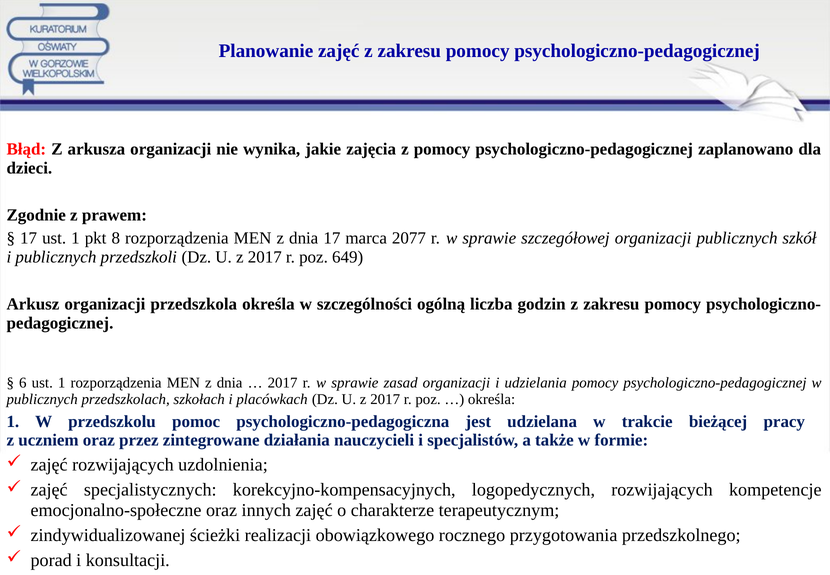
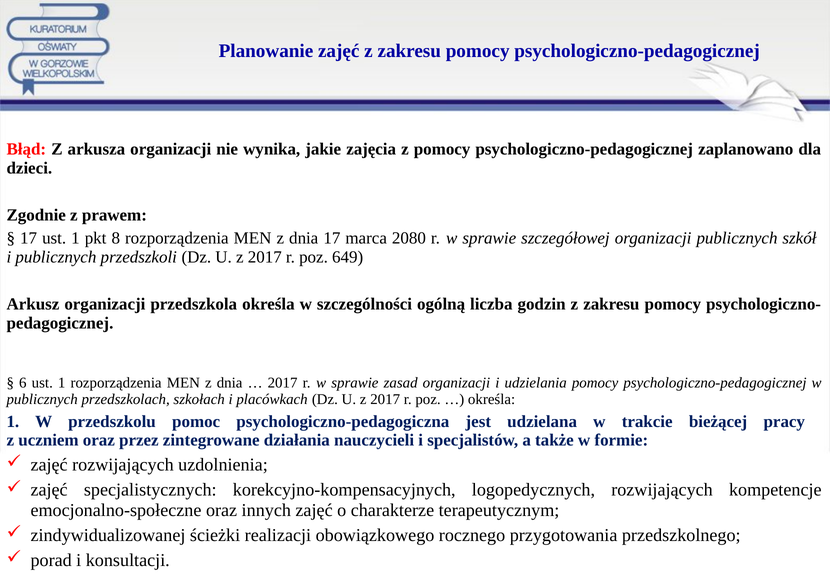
2077: 2077 -> 2080
